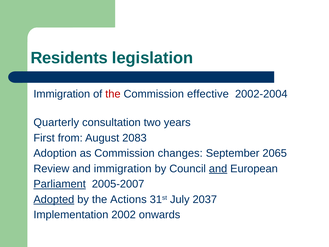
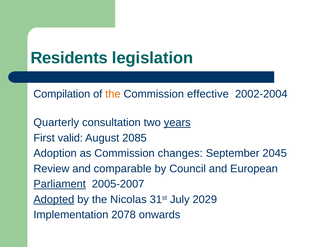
Immigration at (62, 94): Immigration -> Compilation
the at (113, 94) colour: red -> orange
years underline: none -> present
from: from -> valid
2083: 2083 -> 2085
2065: 2065 -> 2045
and immigration: immigration -> comparable
and at (218, 169) underline: present -> none
Actions: Actions -> Nicolas
2037: 2037 -> 2029
2002: 2002 -> 2078
